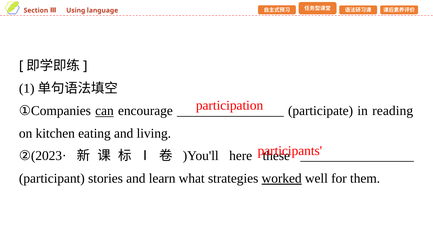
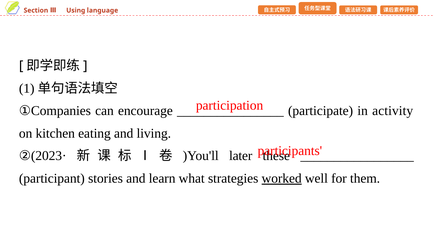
can underline: present -> none
reading: reading -> activity
here: here -> later
